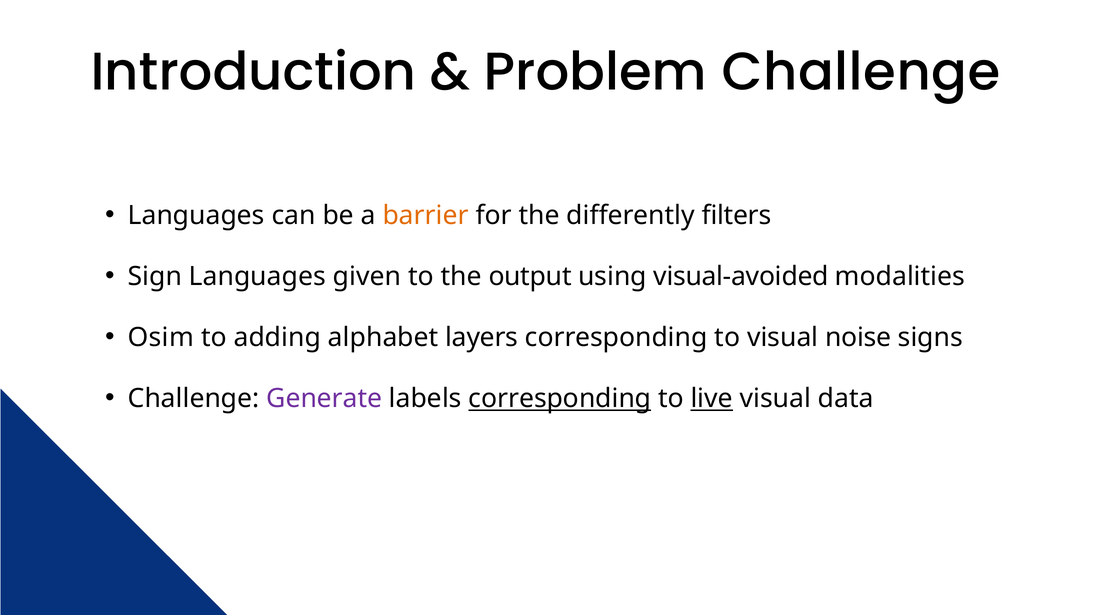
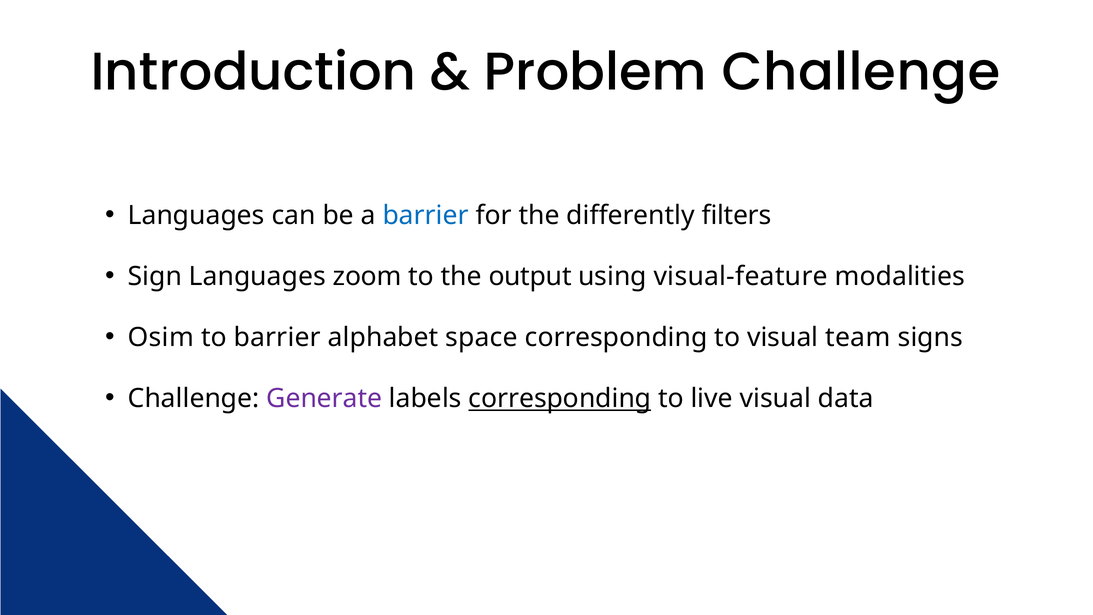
barrier at (426, 215) colour: orange -> blue
given: given -> zoom
visual-avoided: visual-avoided -> visual-feature
to adding: adding -> barrier
layers: layers -> space
noise: noise -> team
live underline: present -> none
